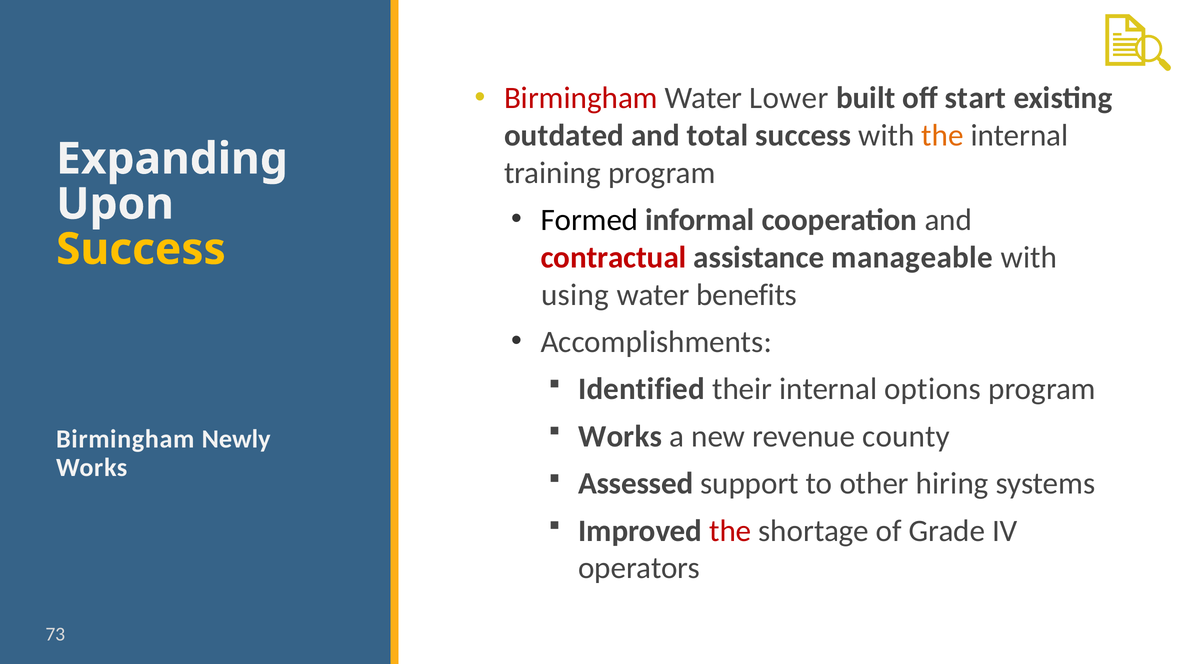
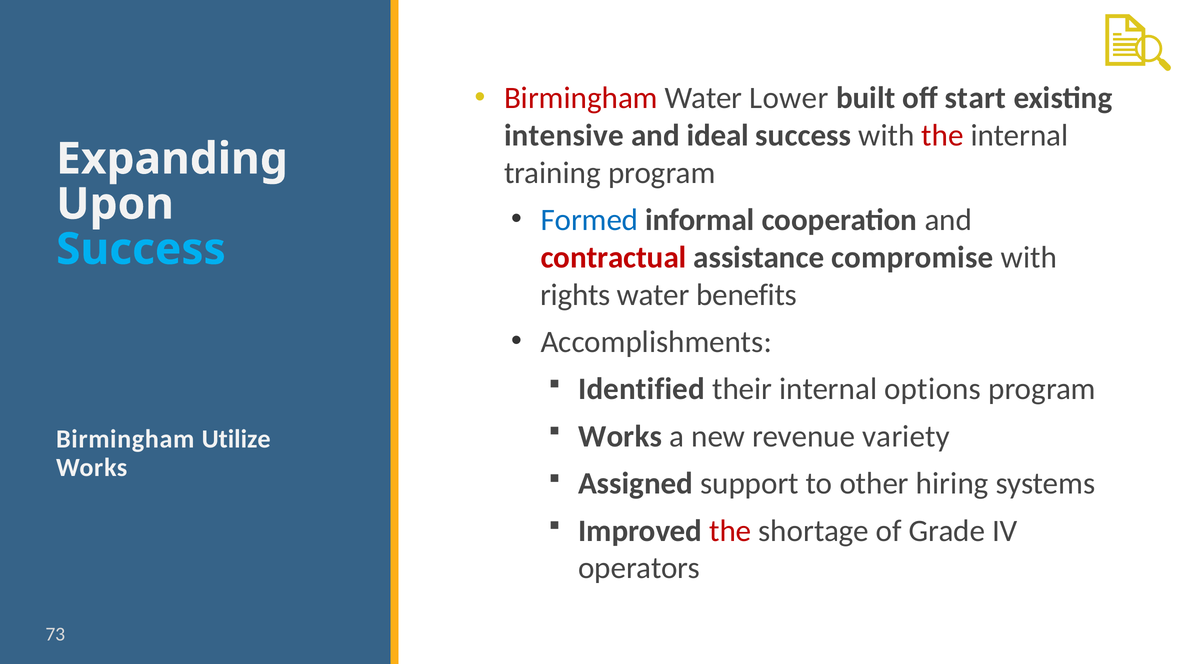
outdated: outdated -> intensive
total: total -> ideal
the at (943, 136) colour: orange -> red
Formed colour: black -> blue
Success at (141, 249) colour: yellow -> light blue
manageable: manageable -> compromise
using: using -> rights
county: county -> variety
Newly: Newly -> Utilize
Assessed: Assessed -> Assigned
